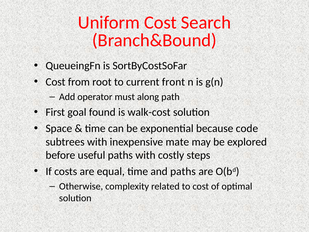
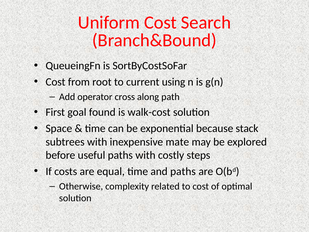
front: front -> using
must: must -> cross
code: code -> stack
